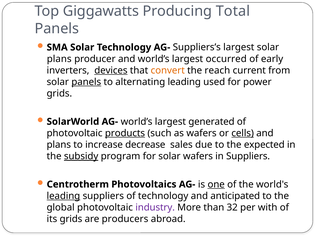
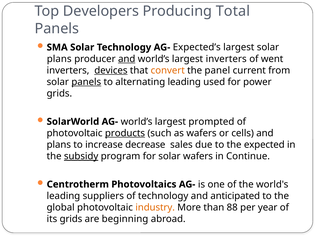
Giggawatts: Giggawatts -> Developers
Suppliers’s: Suppliers’s -> Expected’s
and at (127, 59) underline: none -> present
largest occurred: occurred -> inverters
early: early -> went
reach: reach -> panel
generated: generated -> prompted
cells underline: present -> none
in Suppliers: Suppliers -> Continue
one underline: present -> none
leading at (63, 196) underline: present -> none
industry colour: purple -> orange
32: 32 -> 88
with: with -> year
producers: producers -> beginning
